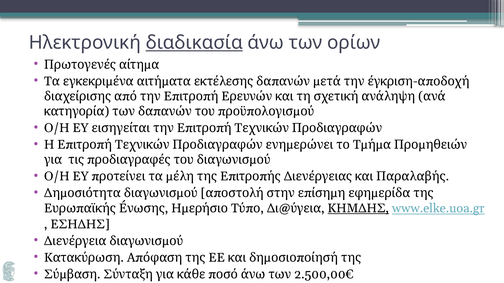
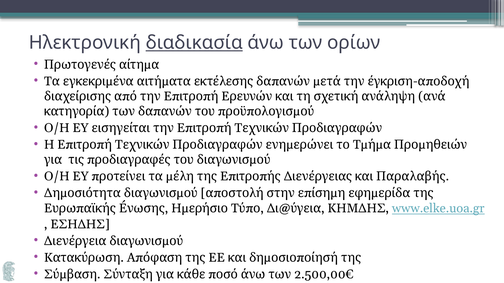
ΚΗΜΔΗΣ underline: present -> none
